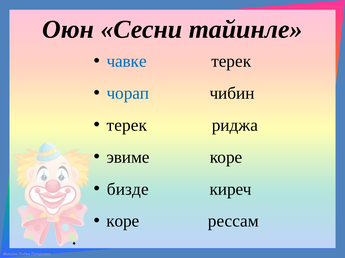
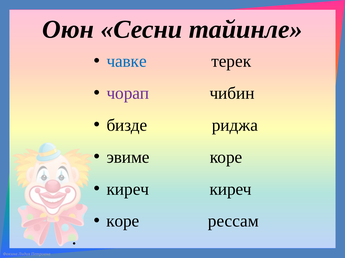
чорап colour: blue -> purple
терек at (127, 126): терек -> бизде
бизде at (128, 190): бизде -> киреч
